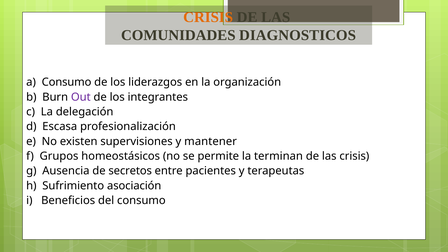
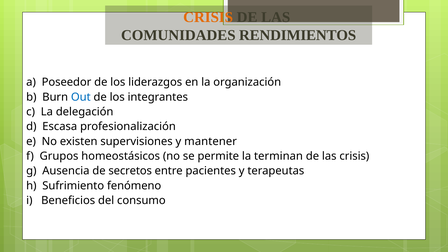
DIAGNOSTICOS: DIAGNOSTICOS -> RENDIMIENTOS
a Consumo: Consumo -> Poseedor
Out colour: purple -> blue
asociación: asociación -> fenómeno
